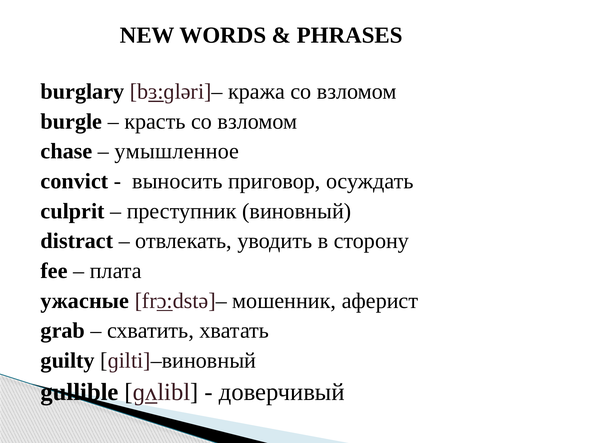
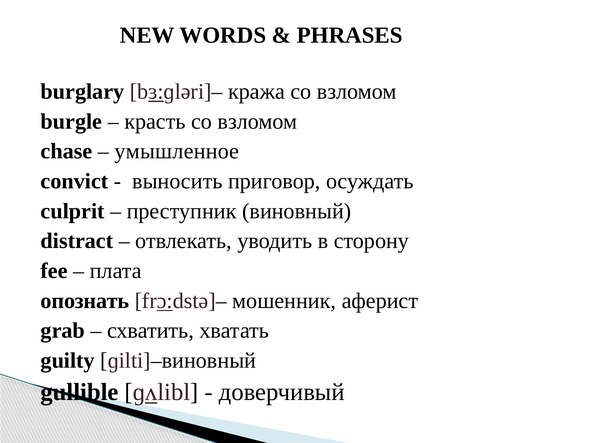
ужасные: ужасные -> опознать
